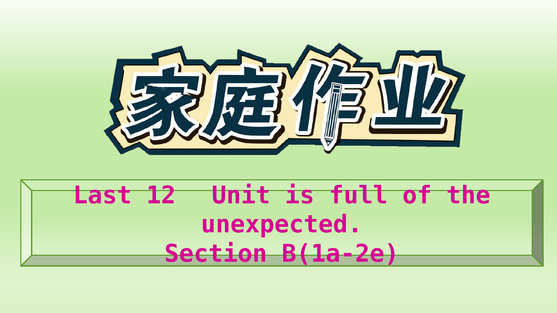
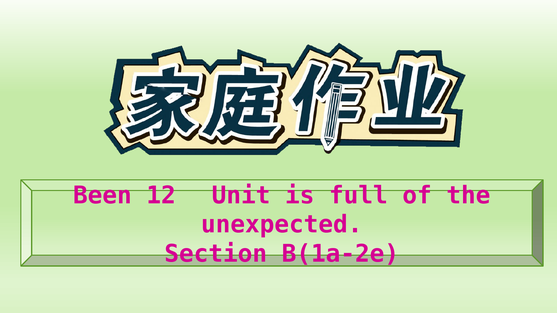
Last: Last -> Been
